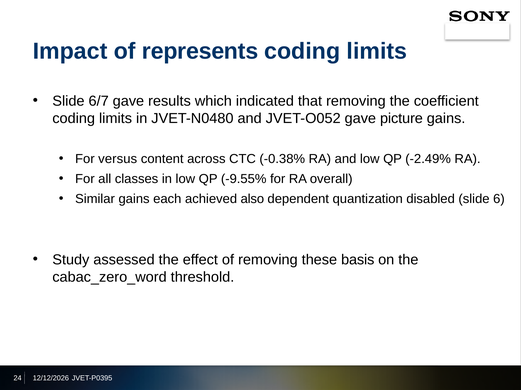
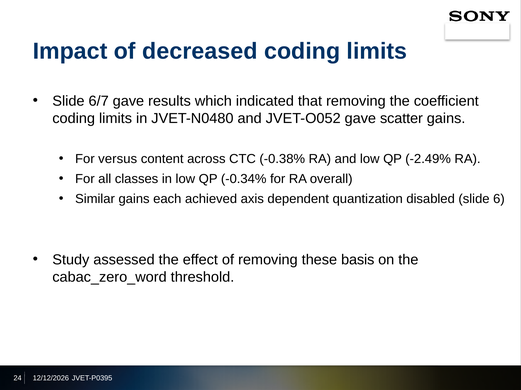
represents: represents -> decreased
picture: picture -> scatter
-9.55%: -9.55% -> -0.34%
also: also -> axis
